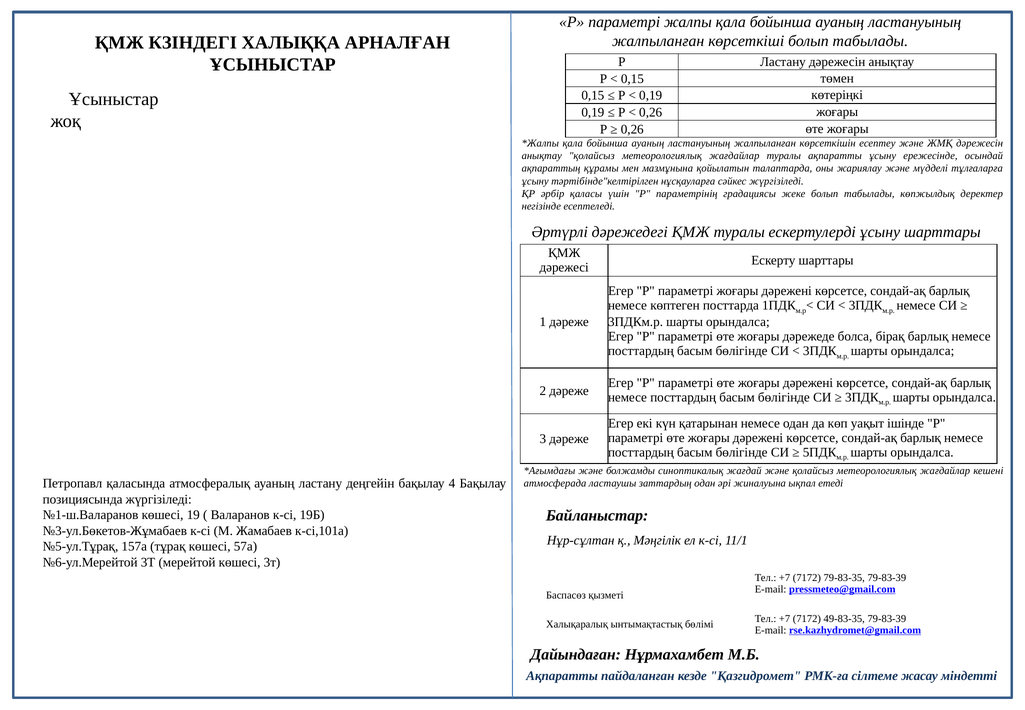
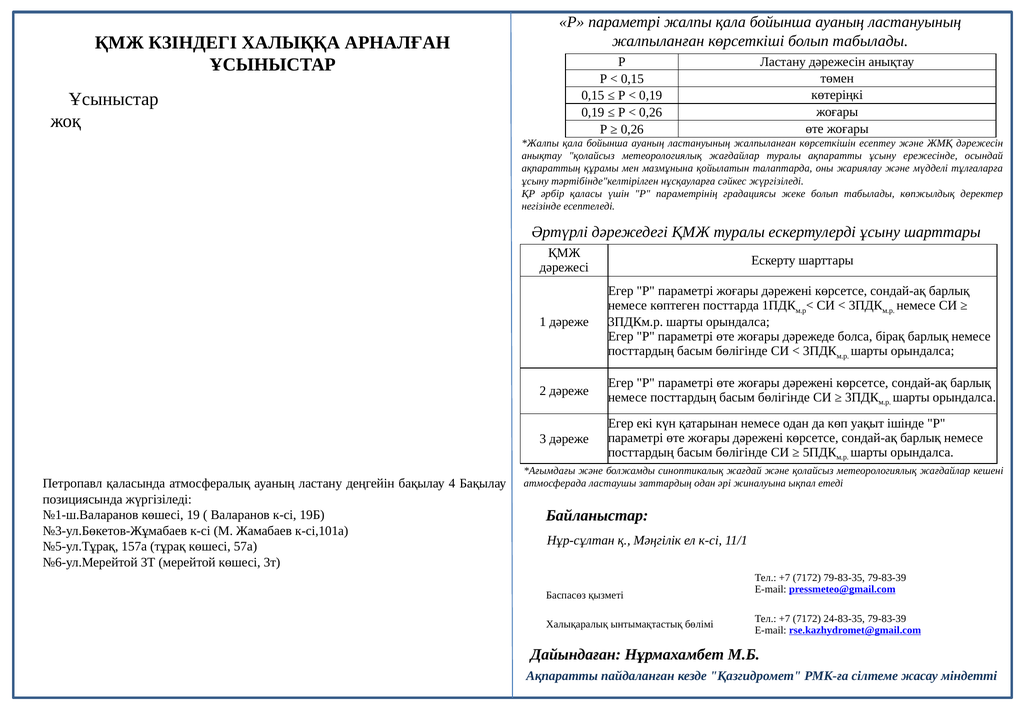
49-83-35: 49-83-35 -> 24-83-35
